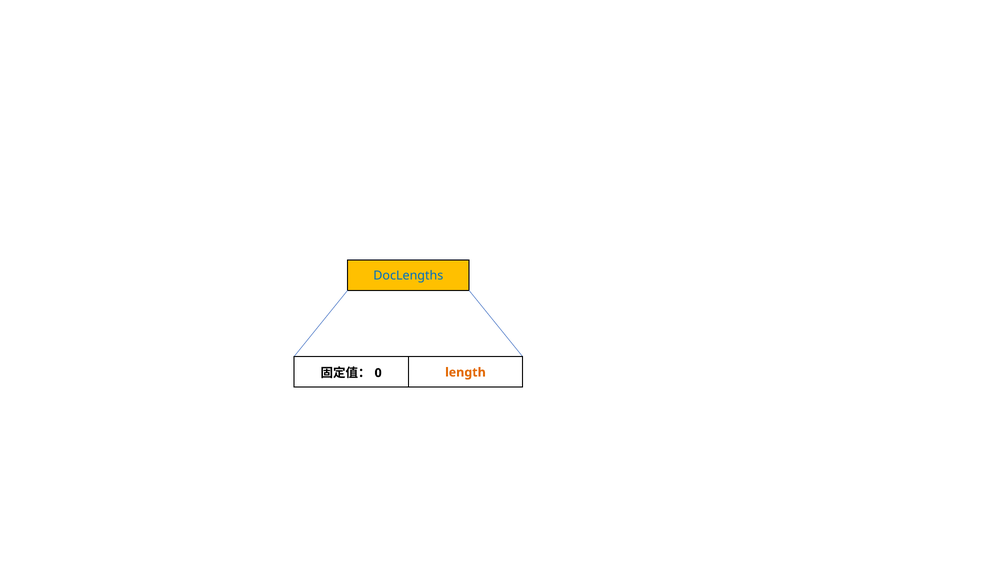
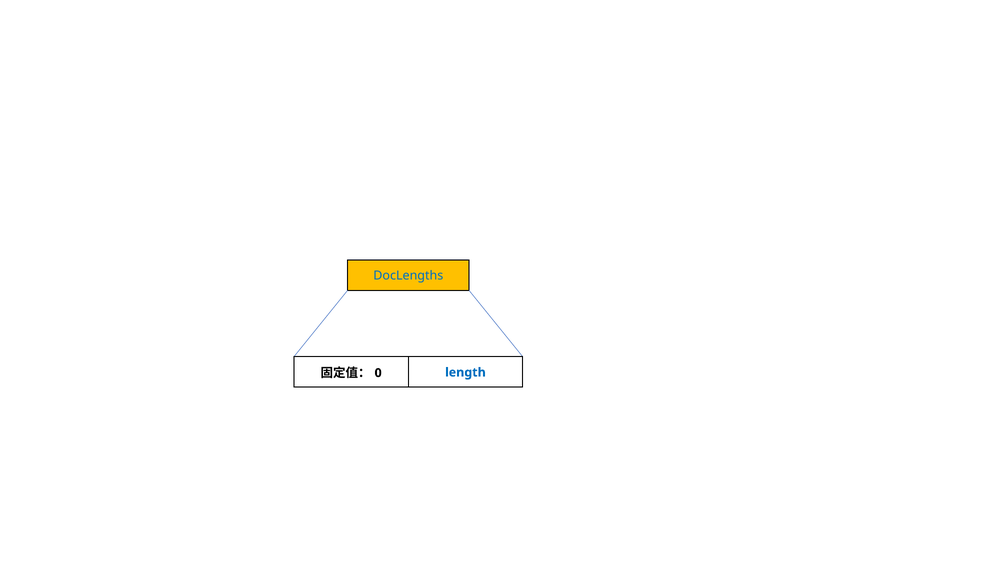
length colour: orange -> blue
